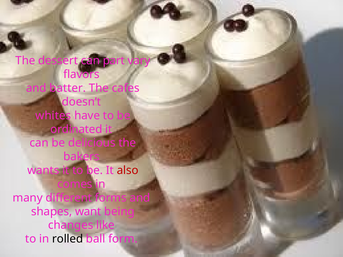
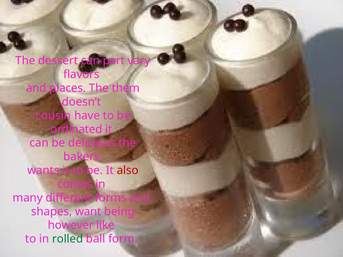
batter: batter -> places
cafes: cafes -> them
whites: whites -> cousin
changes: changes -> however
rolled colour: black -> green
